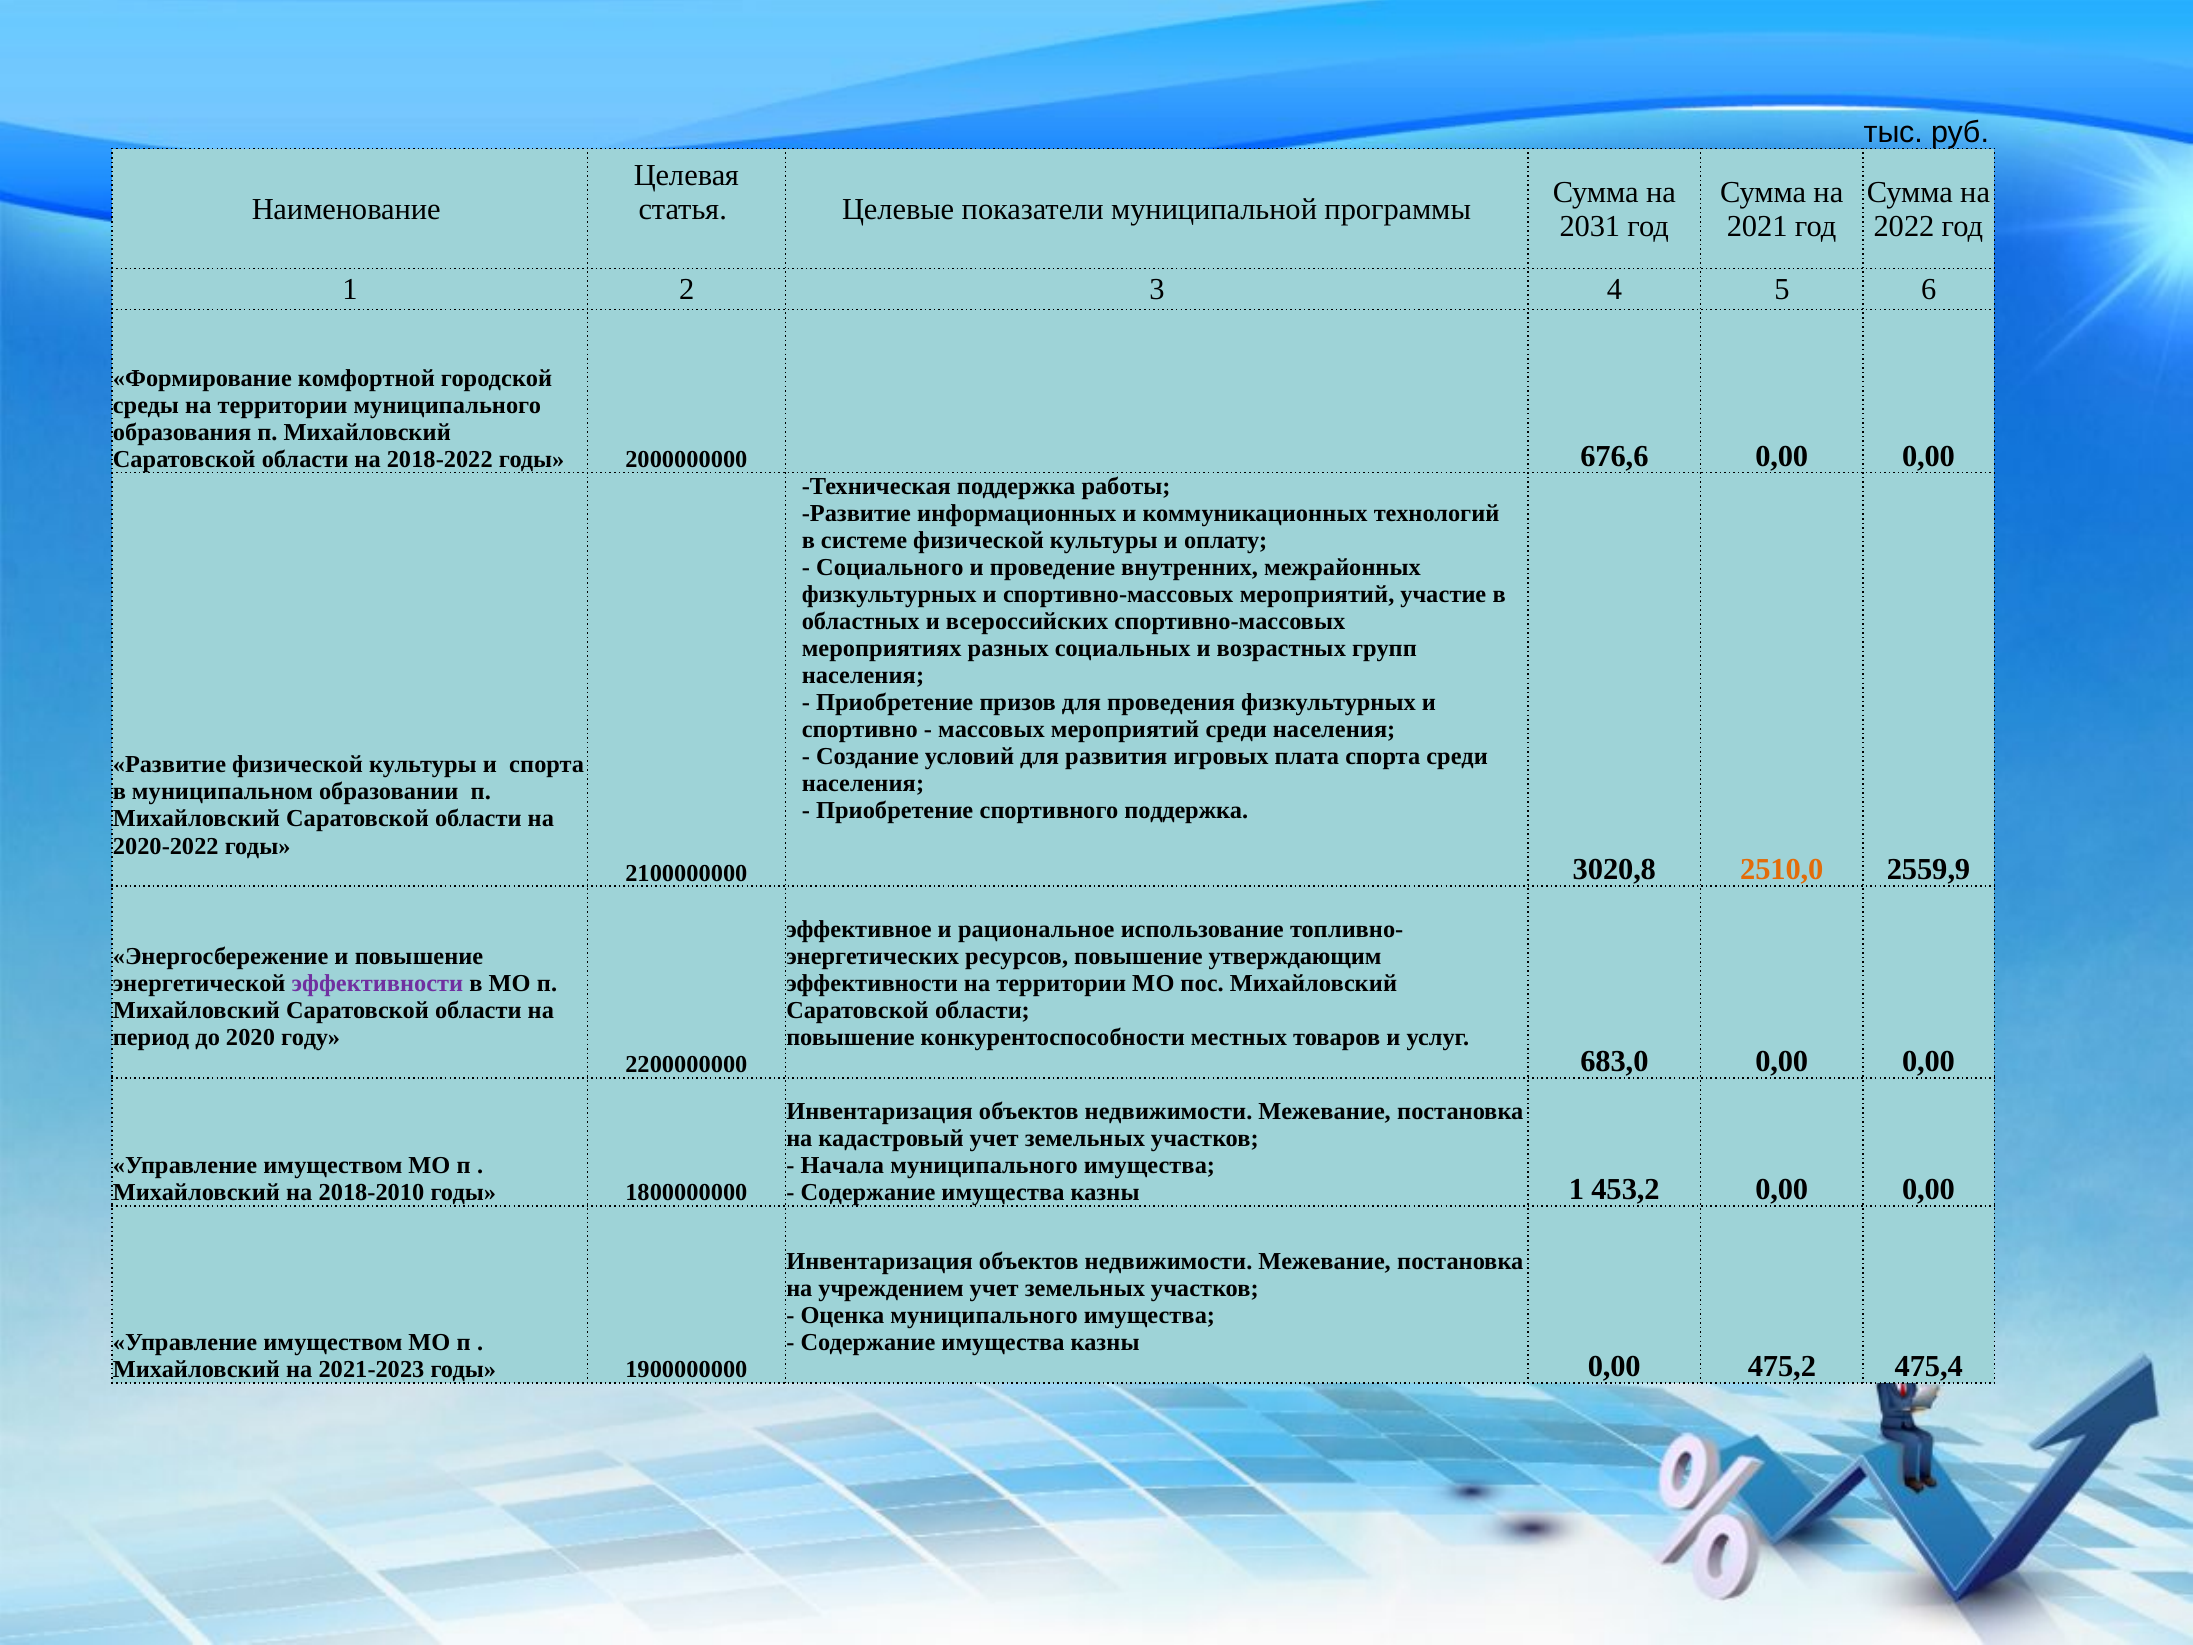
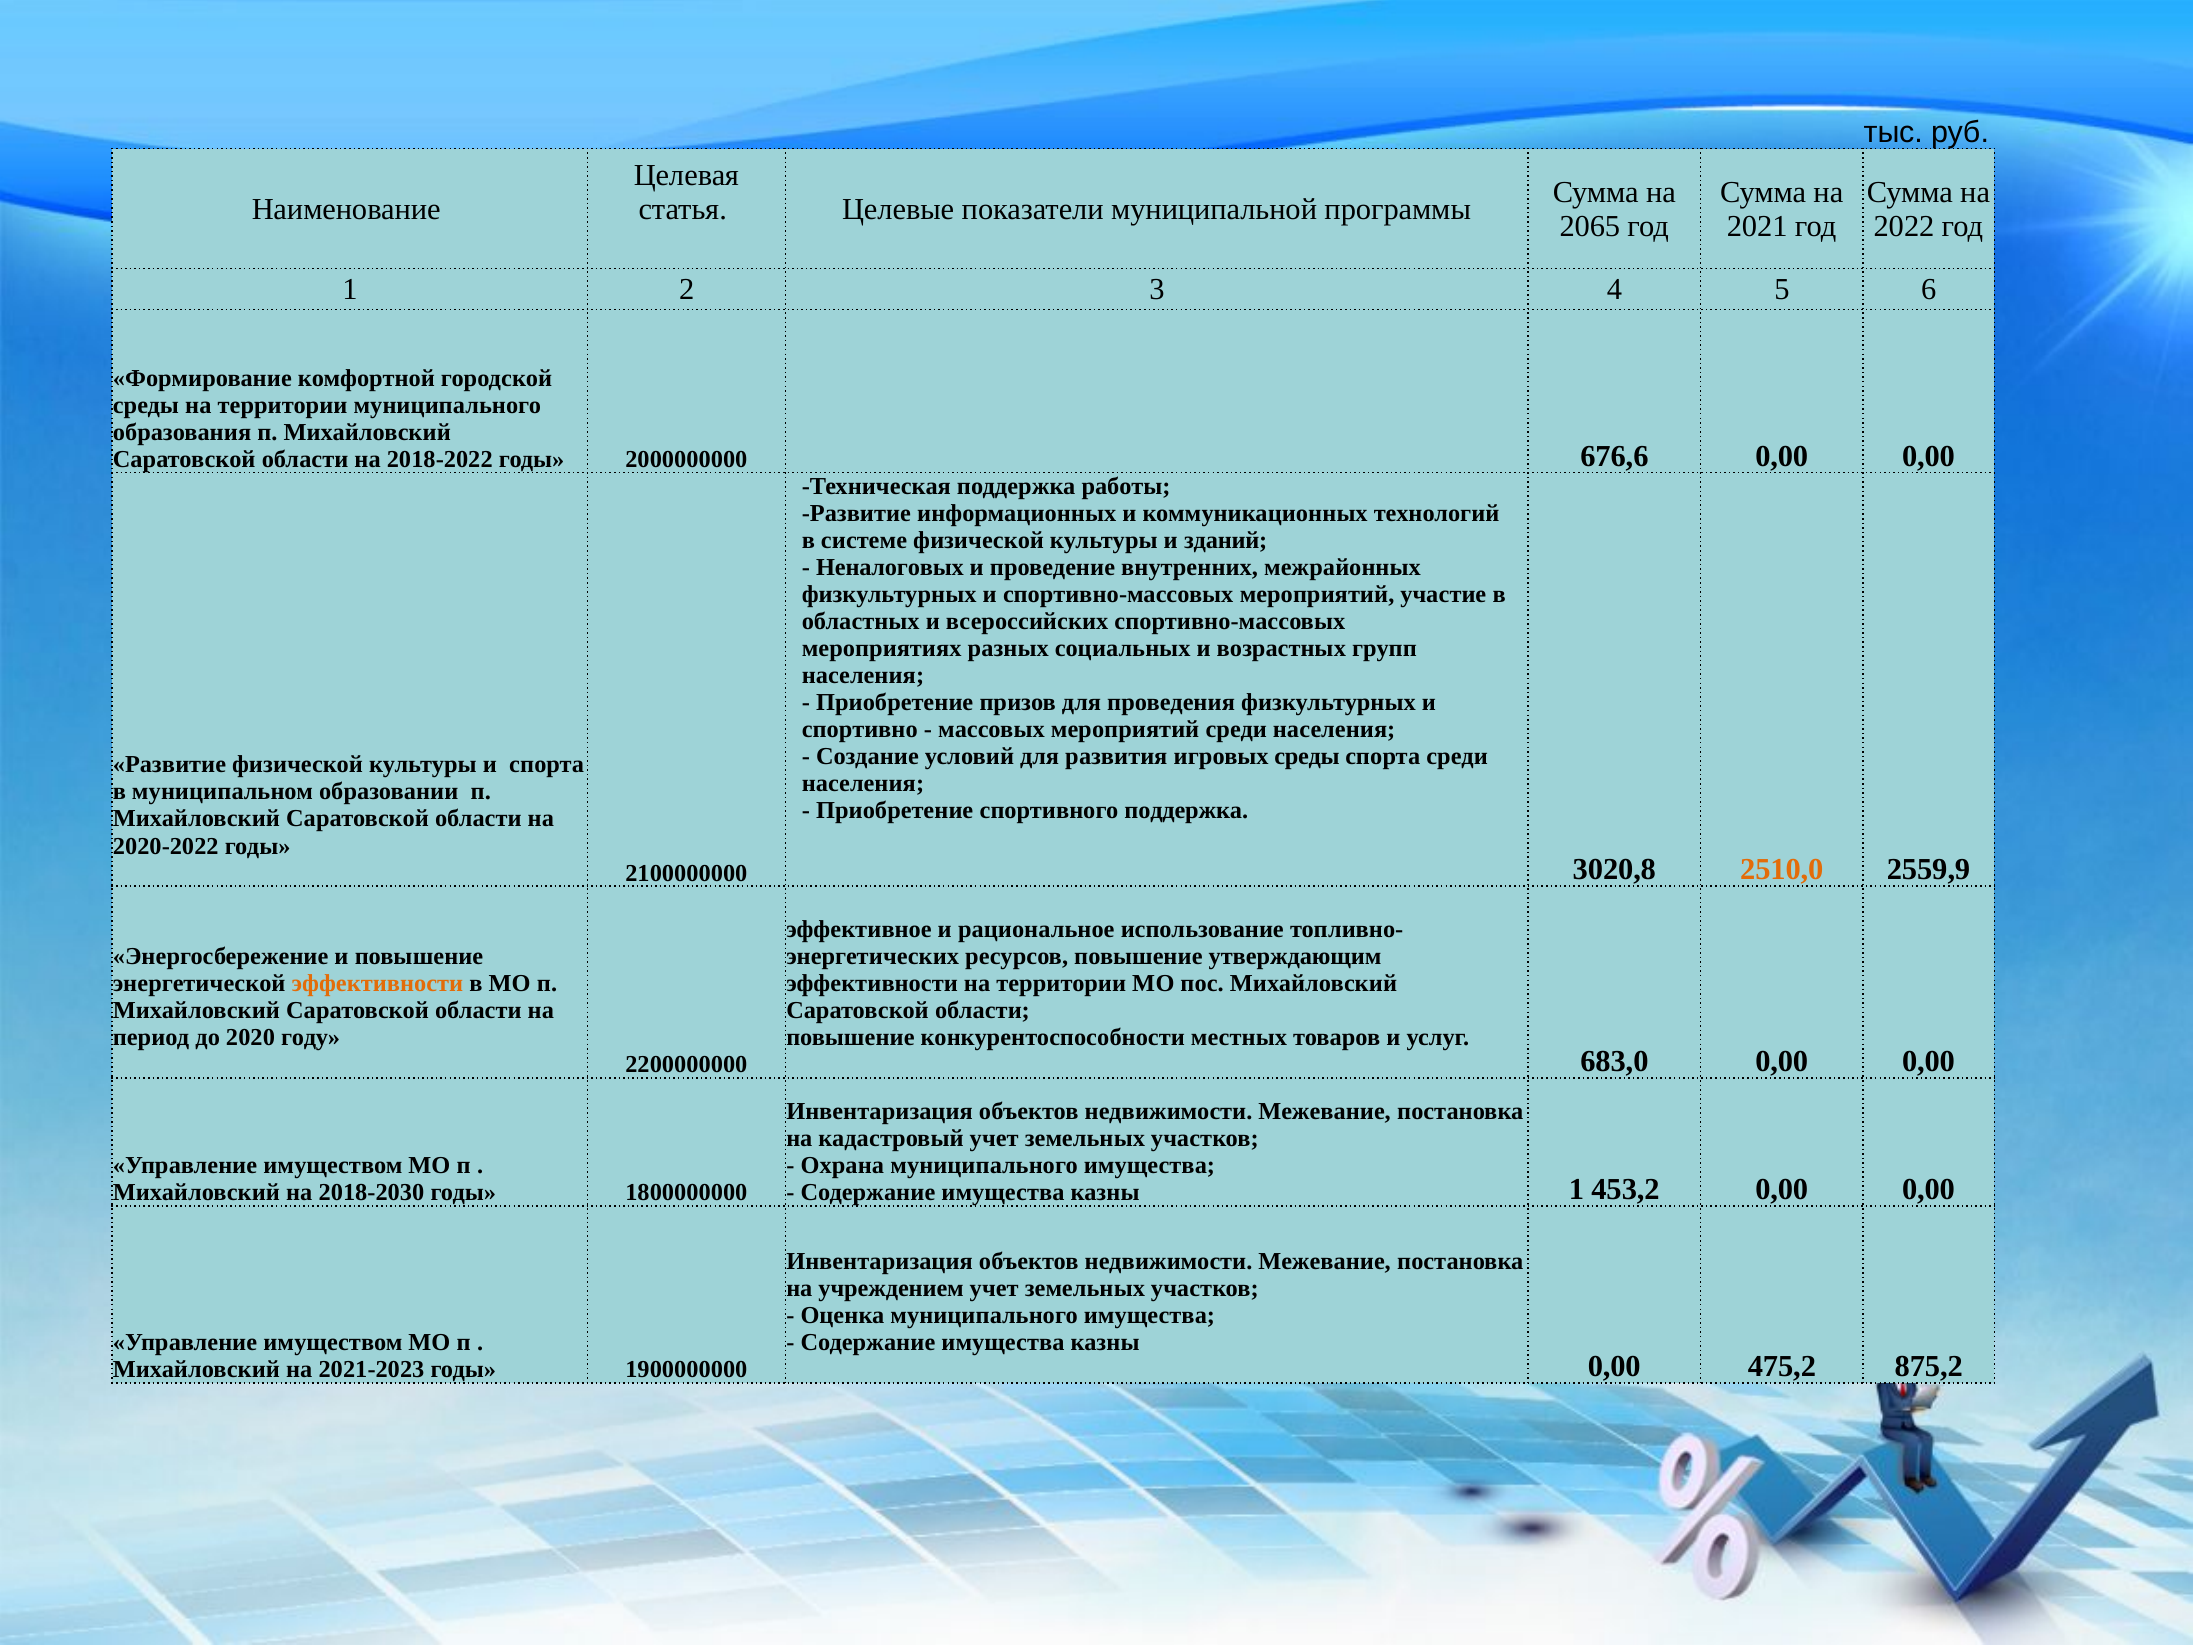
2031: 2031 -> 2065
оплату: оплату -> зданий
Социального: Социального -> Неналоговых
игровых плата: плата -> среды
эффективности at (377, 983) colour: purple -> orange
Начала: Начала -> Охрана
2018-2010: 2018-2010 -> 2018-2030
475,4: 475,4 -> 875,2
